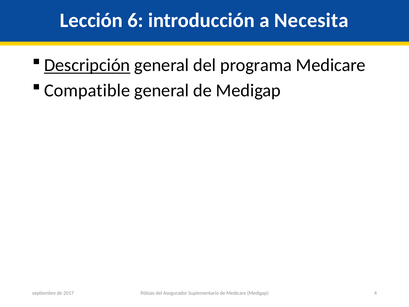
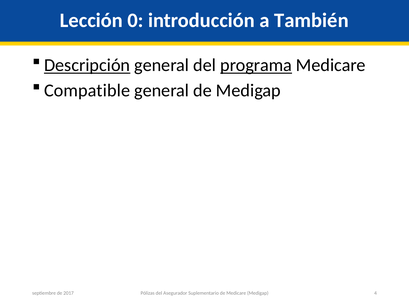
6: 6 -> 0
Necesita: Necesita -> También
programa underline: none -> present
